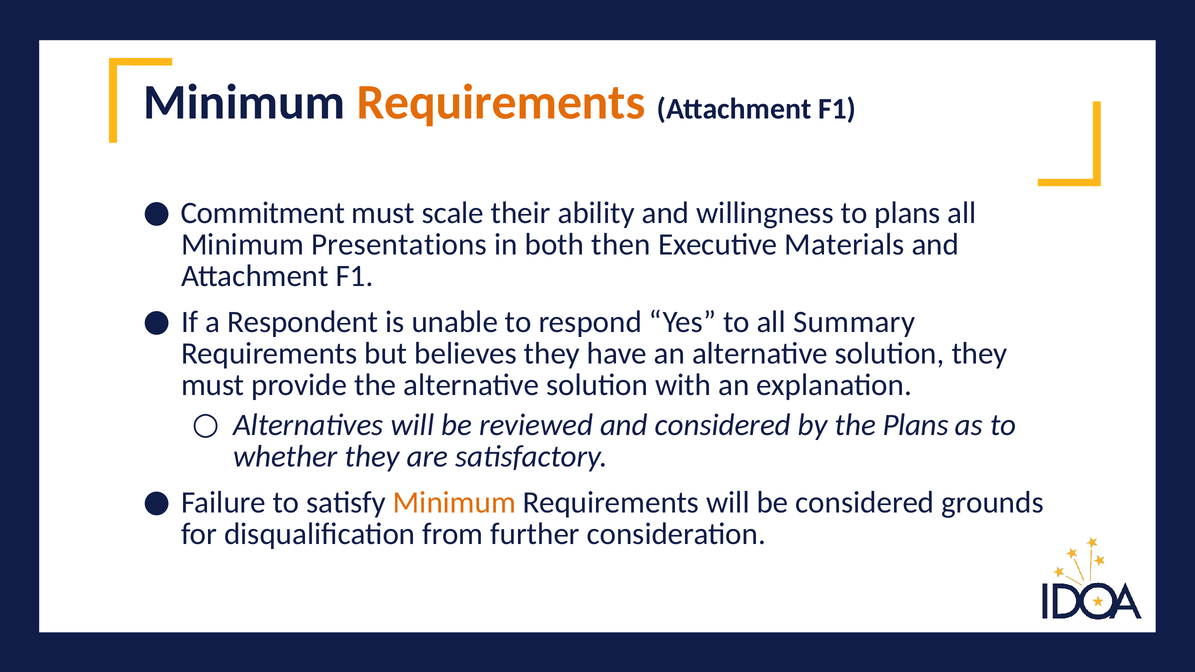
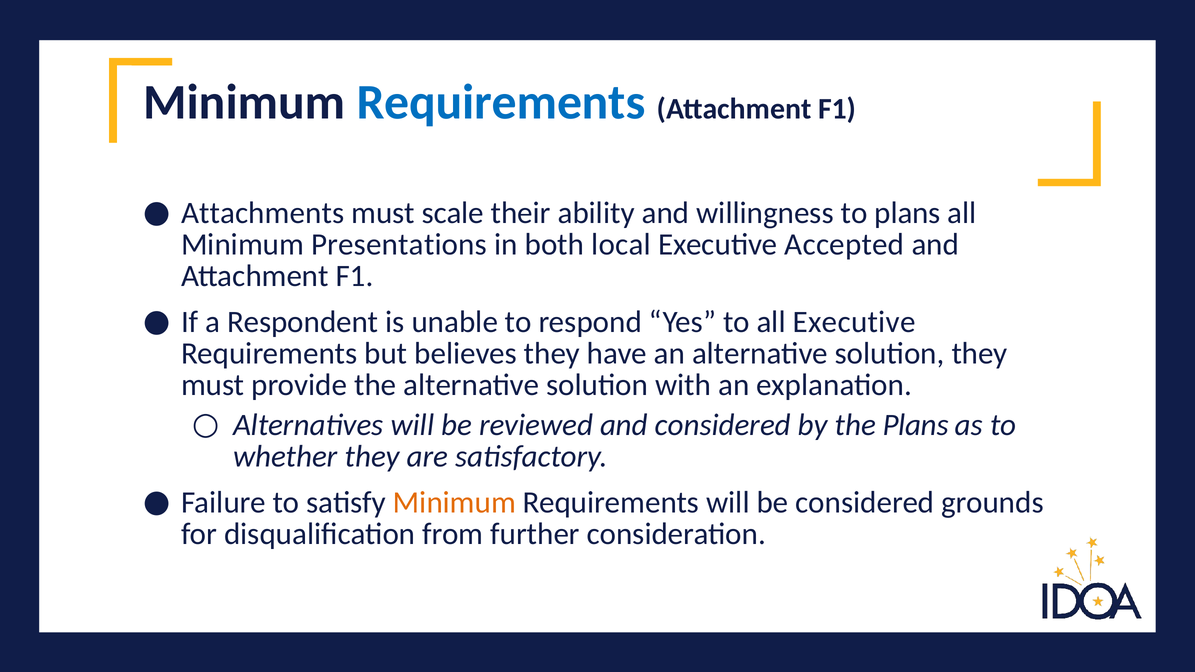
Requirements at (501, 102) colour: orange -> blue
Commitment: Commitment -> Attachments
then: then -> local
Materials: Materials -> Accepted
all Summary: Summary -> Executive
